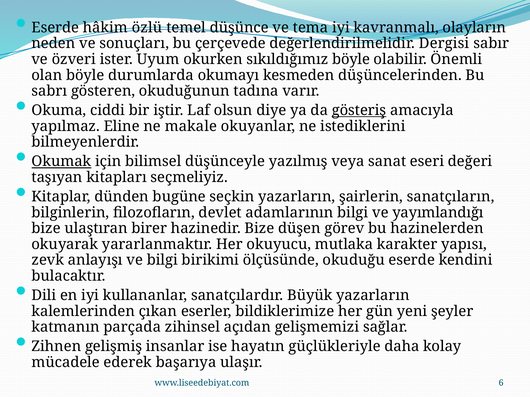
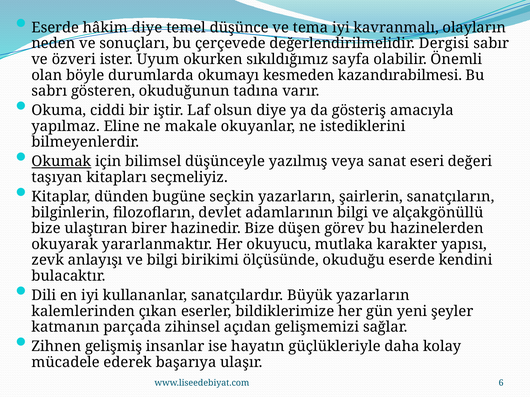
hâkim özlü: özlü -> diye
sıkıldığımız böyle: böyle -> sayfa
düşüncelerinden: düşüncelerinden -> kazandırabilmesi
gösteriş underline: present -> none
yayımlandığı: yayımlandığı -> alçakgönüllü
